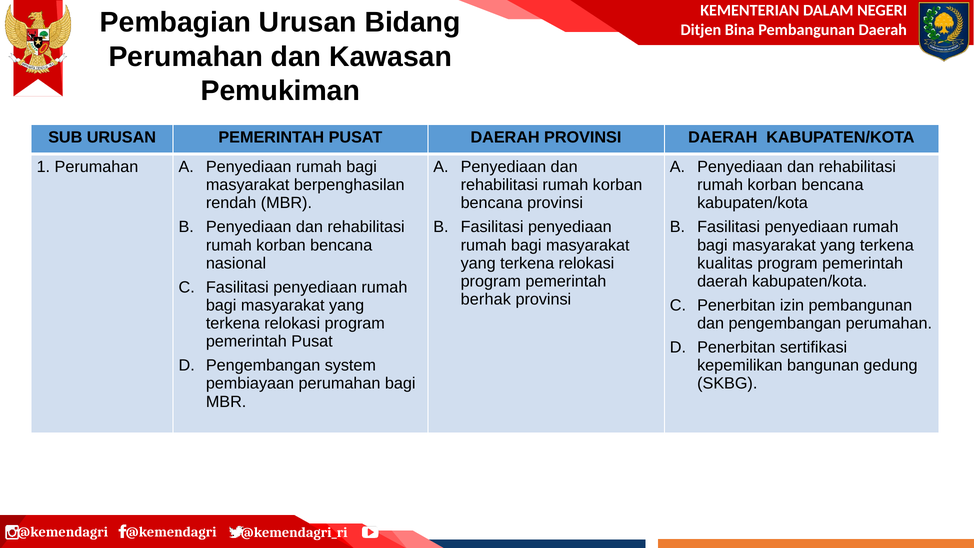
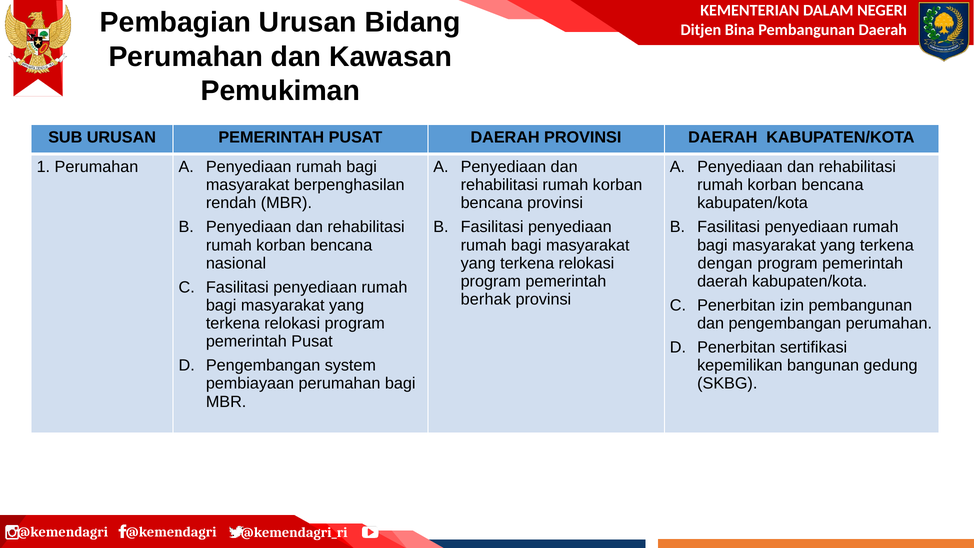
kualitas: kualitas -> dengan
